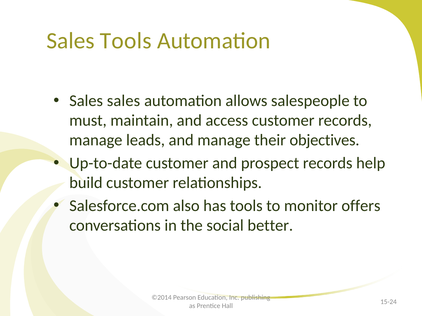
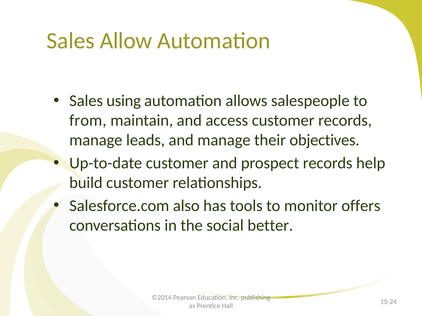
Sales Tools: Tools -> Allow
Sales sales: sales -> using
must: must -> from
